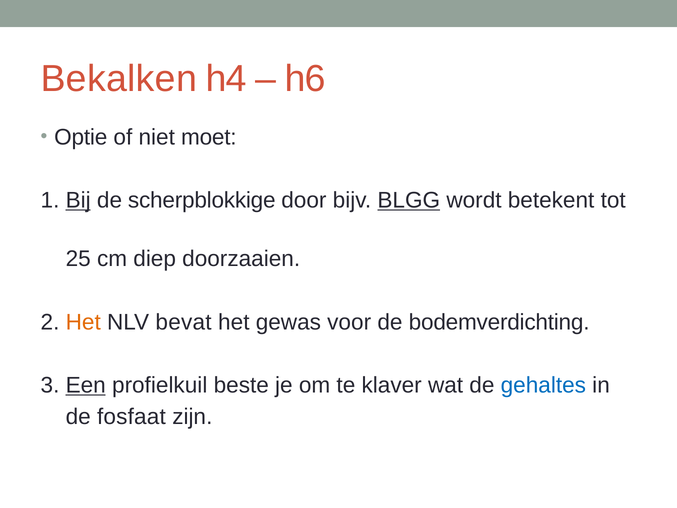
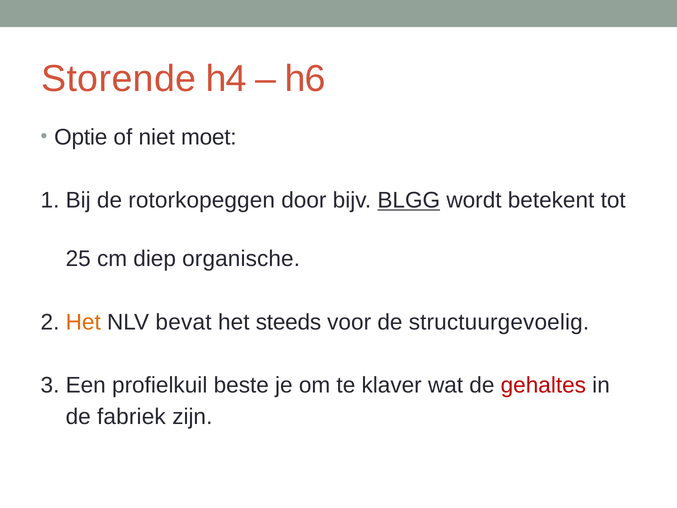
Bekalken: Bekalken -> Storende
Bij underline: present -> none
scherpblokkige: scherpblokkige -> rotorkopeggen
doorzaaien: doorzaaien -> organische
gewas: gewas -> steeds
bodemverdichting: bodemverdichting -> structuurgevoelig
Een underline: present -> none
gehaltes colour: blue -> red
fosfaat: fosfaat -> fabriek
